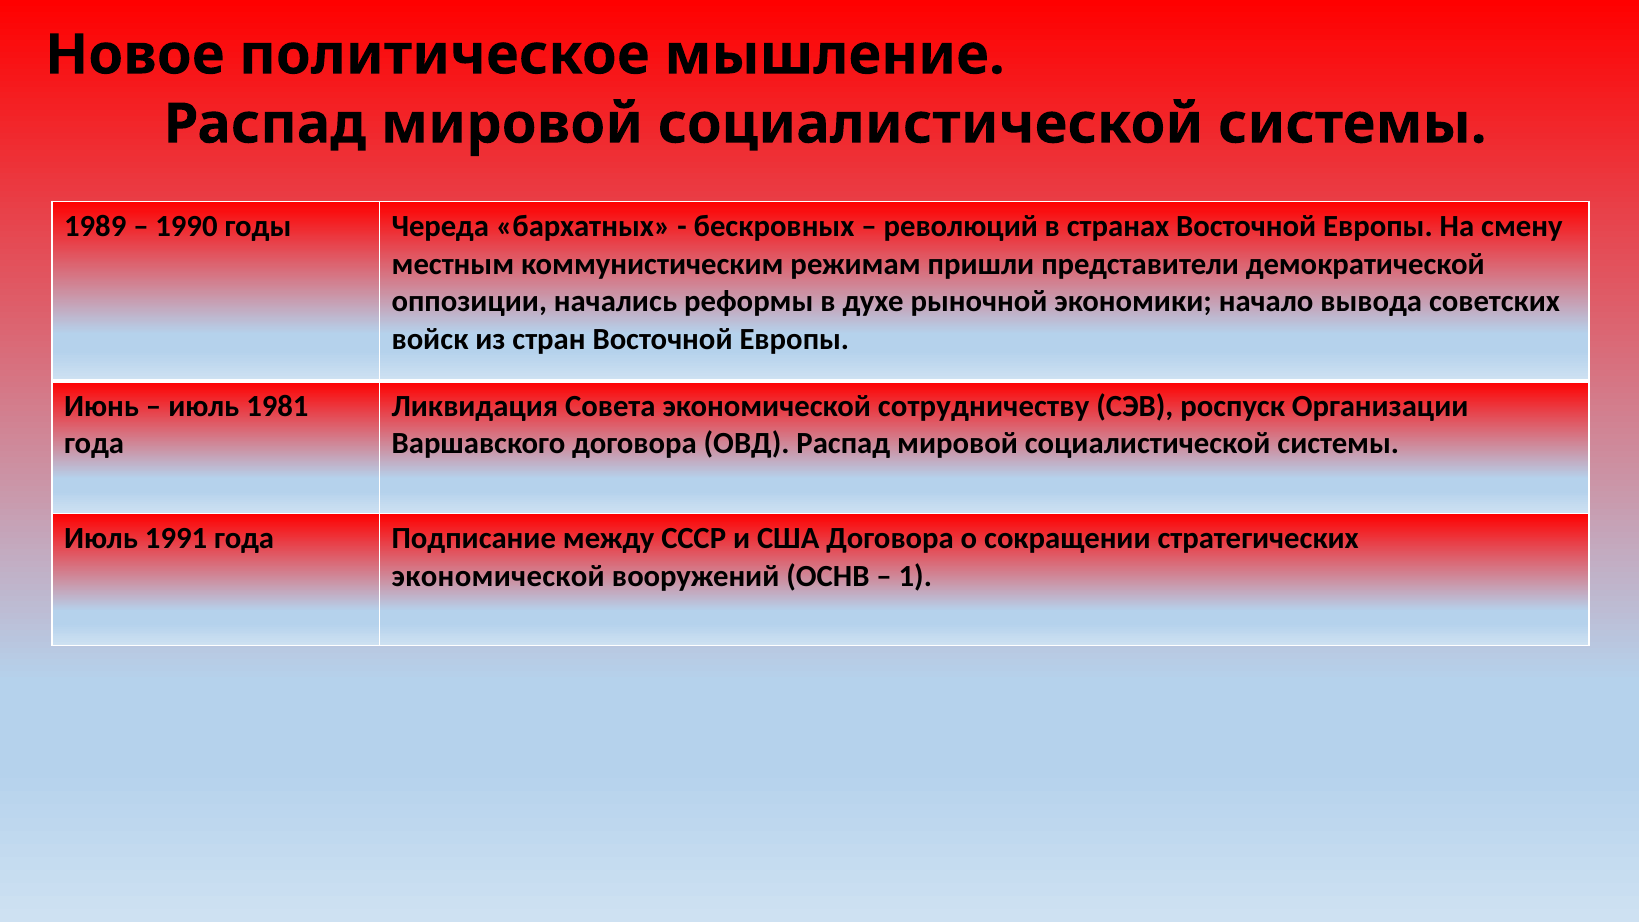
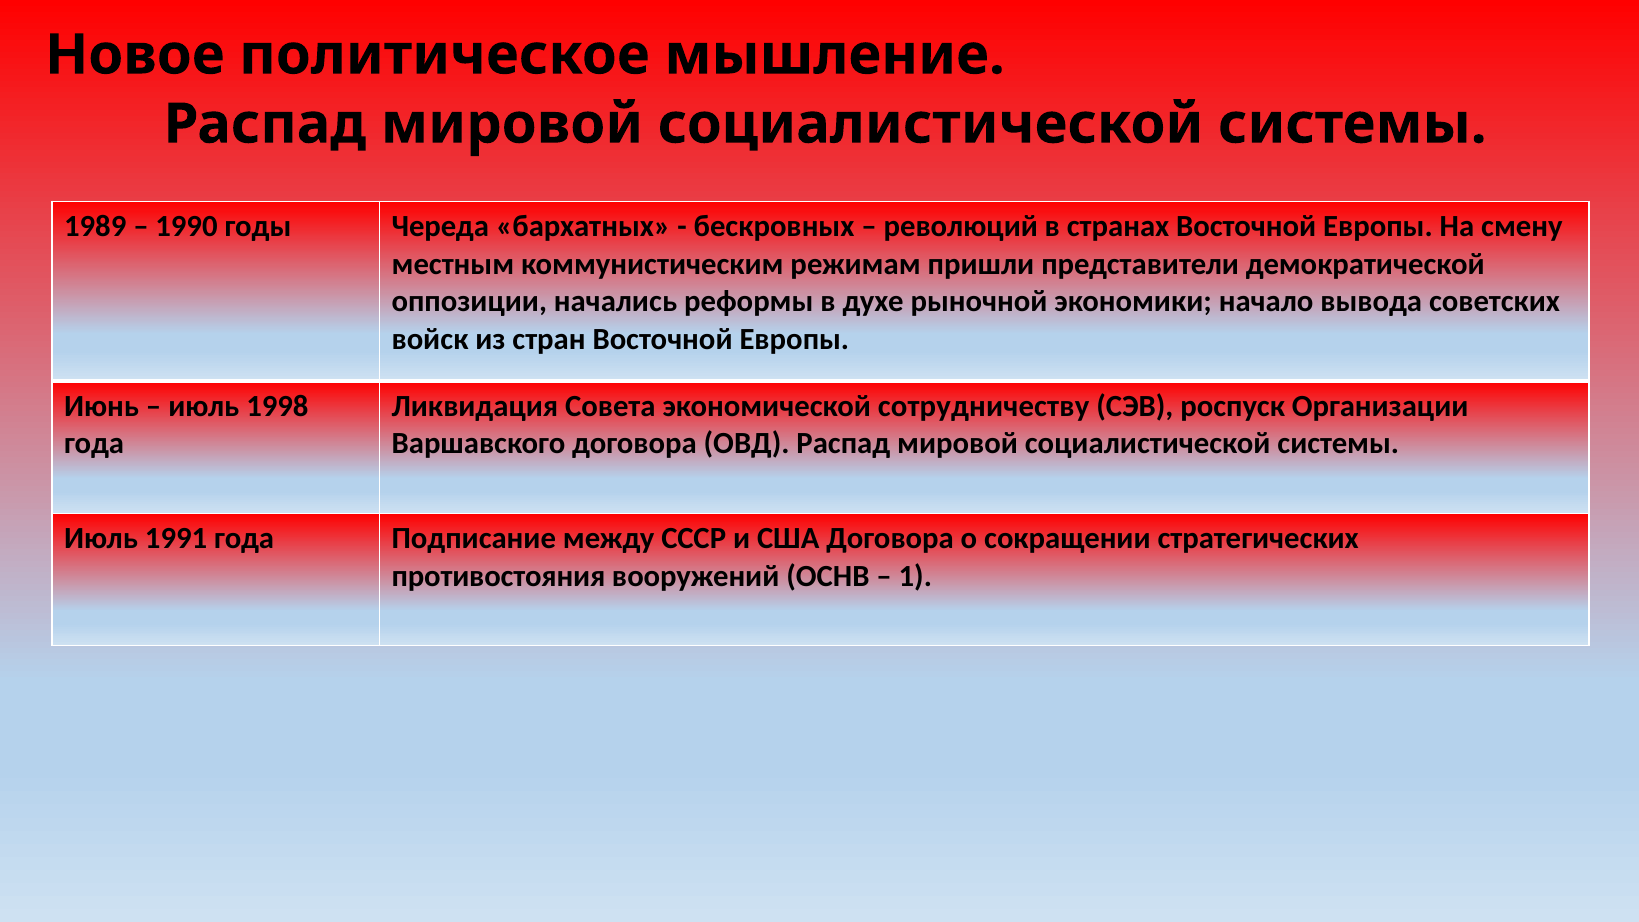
1981: 1981 -> 1998
экономической at (498, 576): экономической -> противостояния
